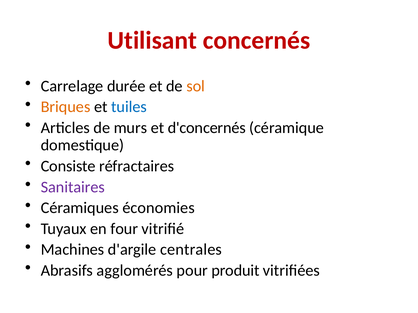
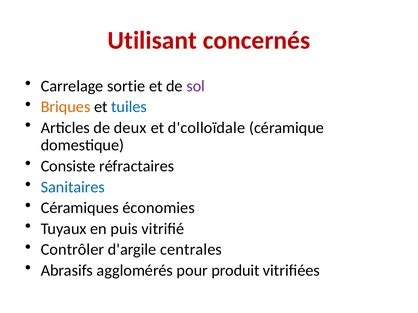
durée: durée -> sortie
sol colour: orange -> purple
murs: murs -> deux
d'concernés: d'concernés -> d'colloïdale
Sanitaires colour: purple -> blue
four: four -> puis
Machines: Machines -> Contrôler
